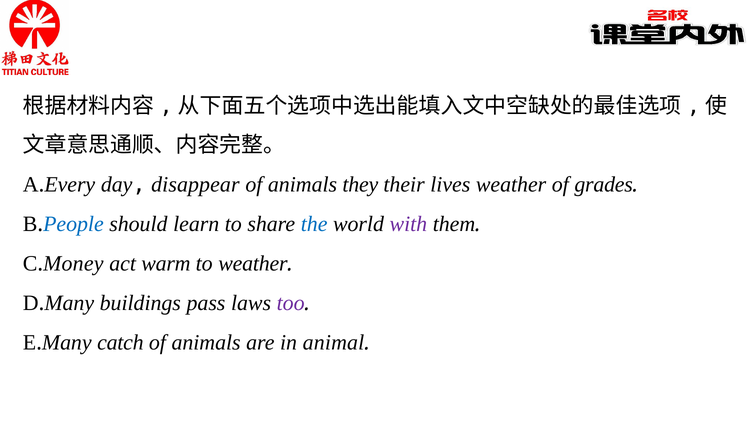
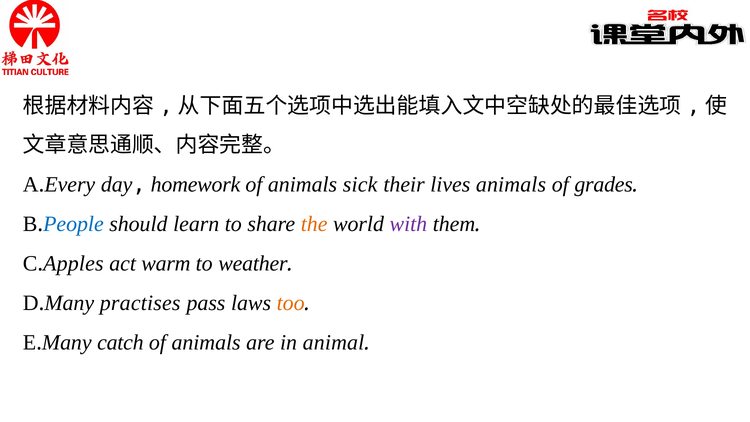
disappear: disappear -> homework
they: they -> sick
lives weather: weather -> animals
the colour: blue -> orange
Money: Money -> Apples
buildings: buildings -> practises
too colour: purple -> orange
